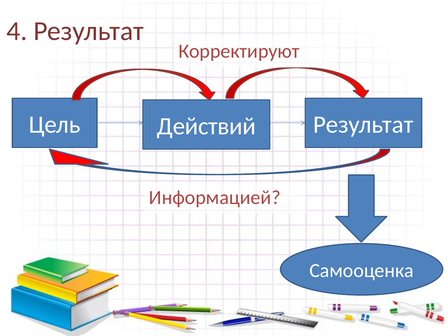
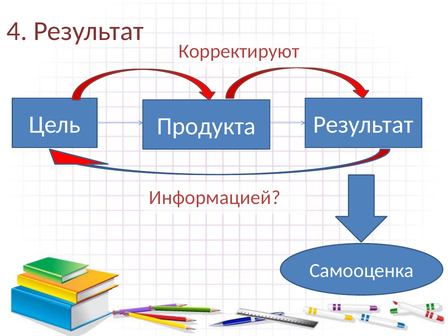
Действий: Действий -> Продукта
